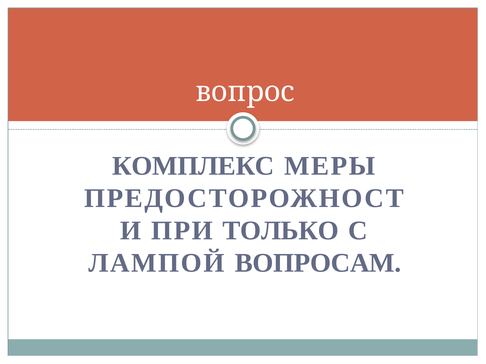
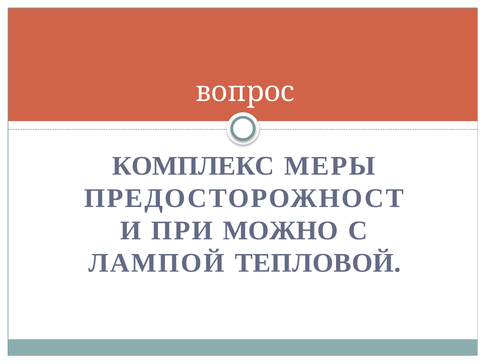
ТОЛЬКО: ТОЛЬКО -> МОЖНО
ВОПРОСАМ: ВОПРОСАМ -> ТЕПЛОВОЙ
